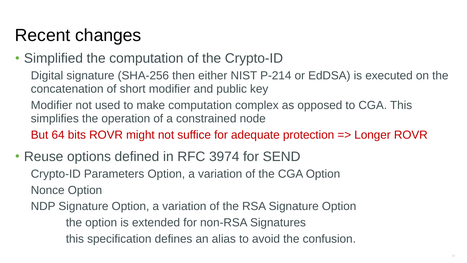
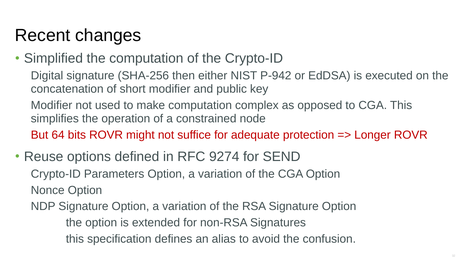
P-214: P-214 -> P-942
3974: 3974 -> 9274
